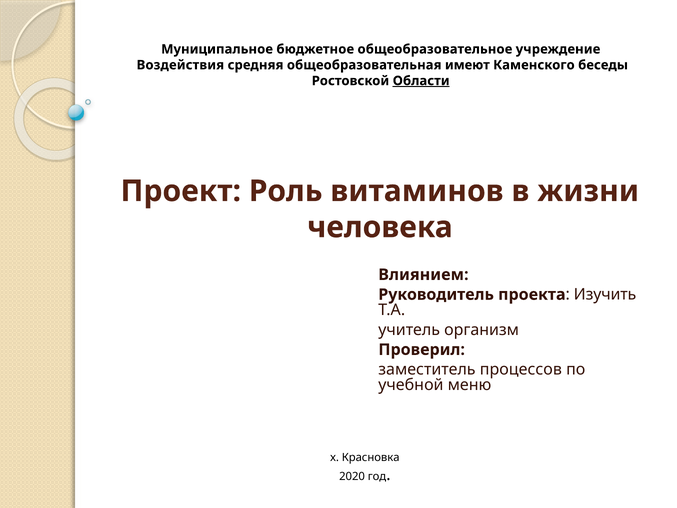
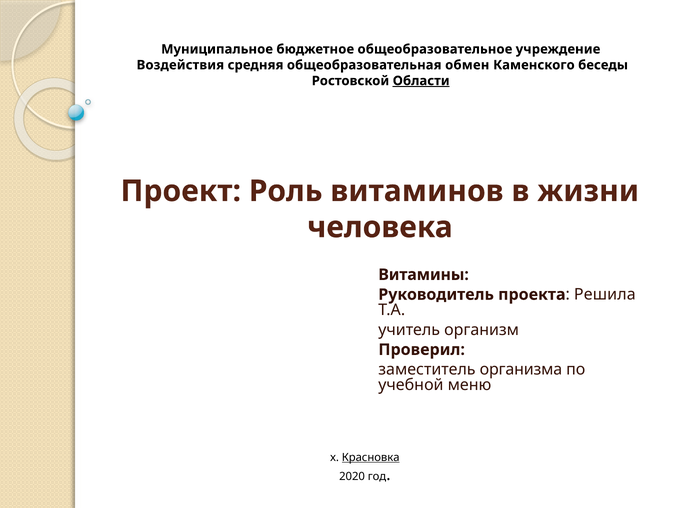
имеют: имеют -> обмен
Влиянием: Влиянием -> Витамины
Изучить: Изучить -> Решила
процессов: процессов -> организма
Красновка underline: none -> present
